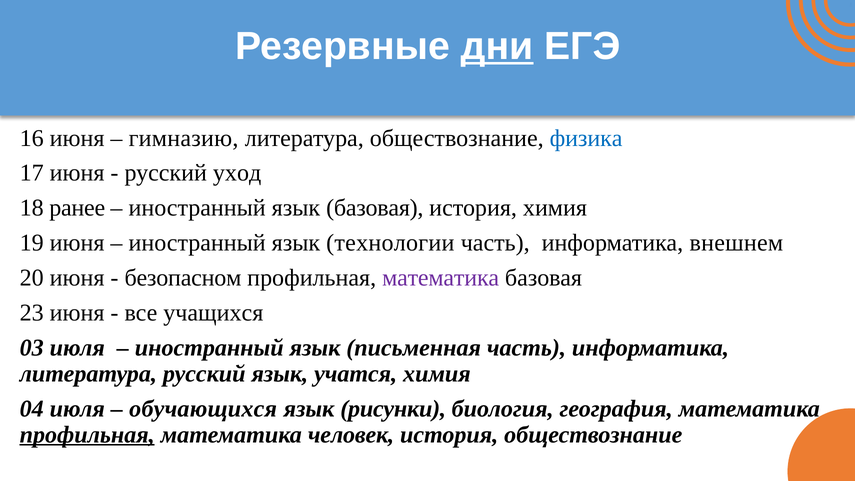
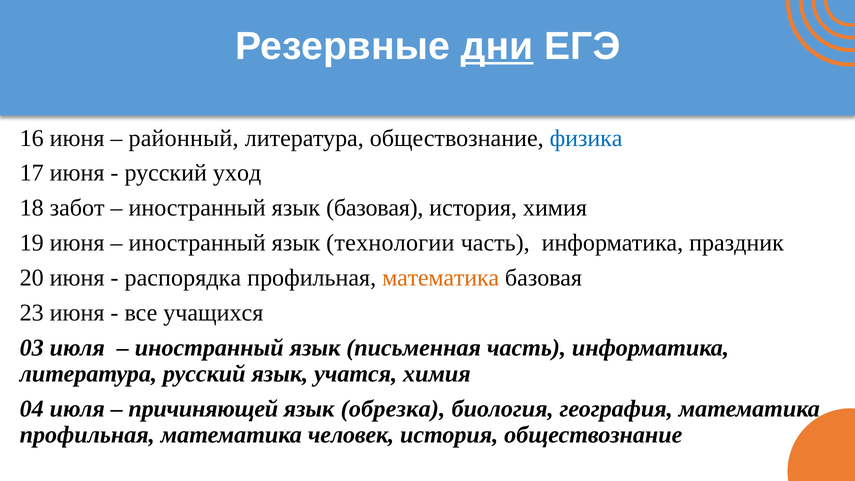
гимназию: гимназию -> районный
ранее: ранее -> забот
внешнем: внешнем -> праздник
безопасном: безопасном -> распорядка
математика at (441, 278) colour: purple -> orange
обучающихся: обучающихся -> причиняющей
рисунки: рисунки -> обрезка
профильная at (87, 435) underline: present -> none
